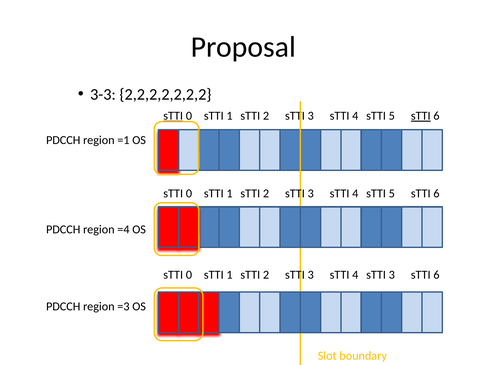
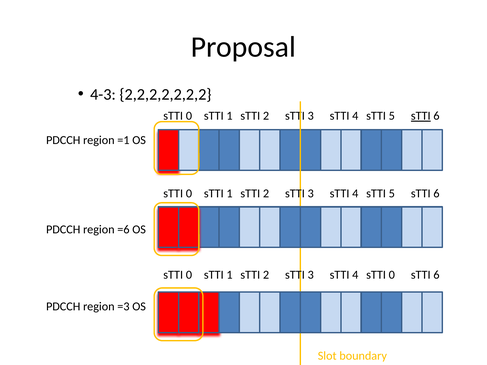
3-3: 3-3 -> 4-3
sTTI at (173, 116) underline: present -> none
=4: =4 -> =6
4 sTTI 3: 3 -> 0
